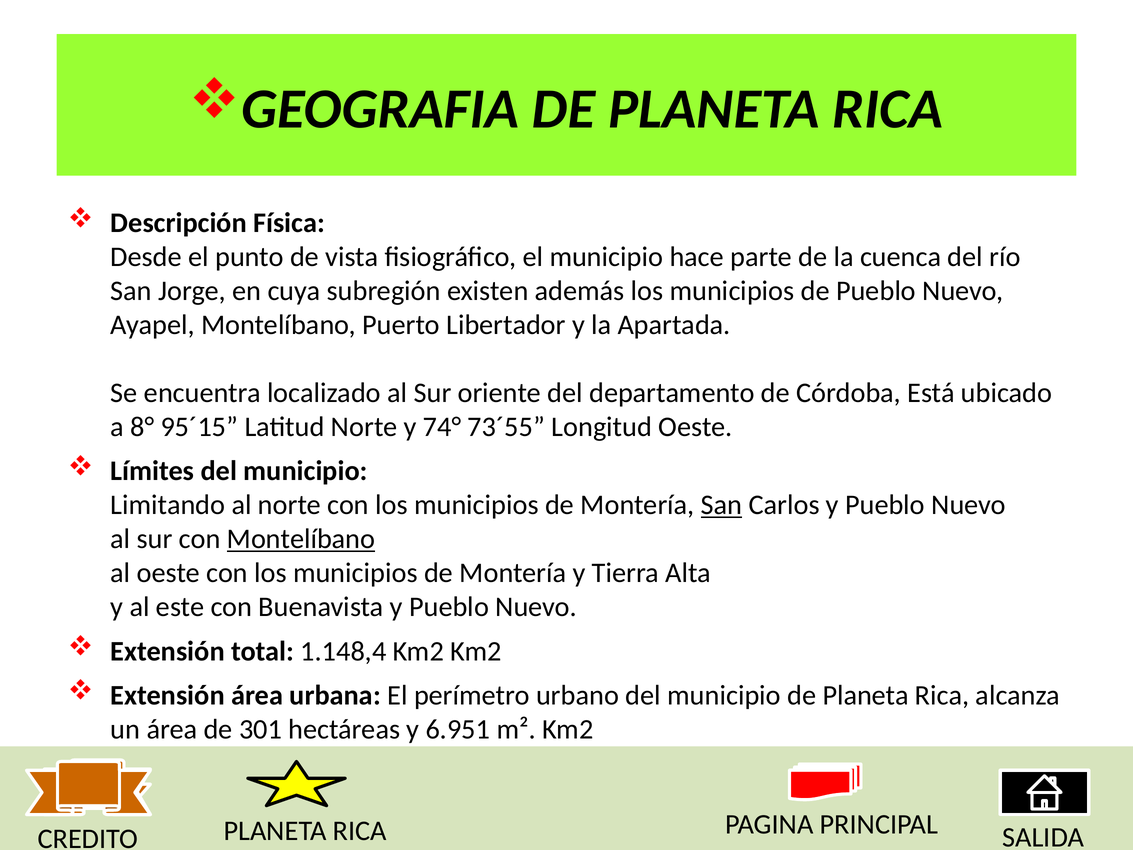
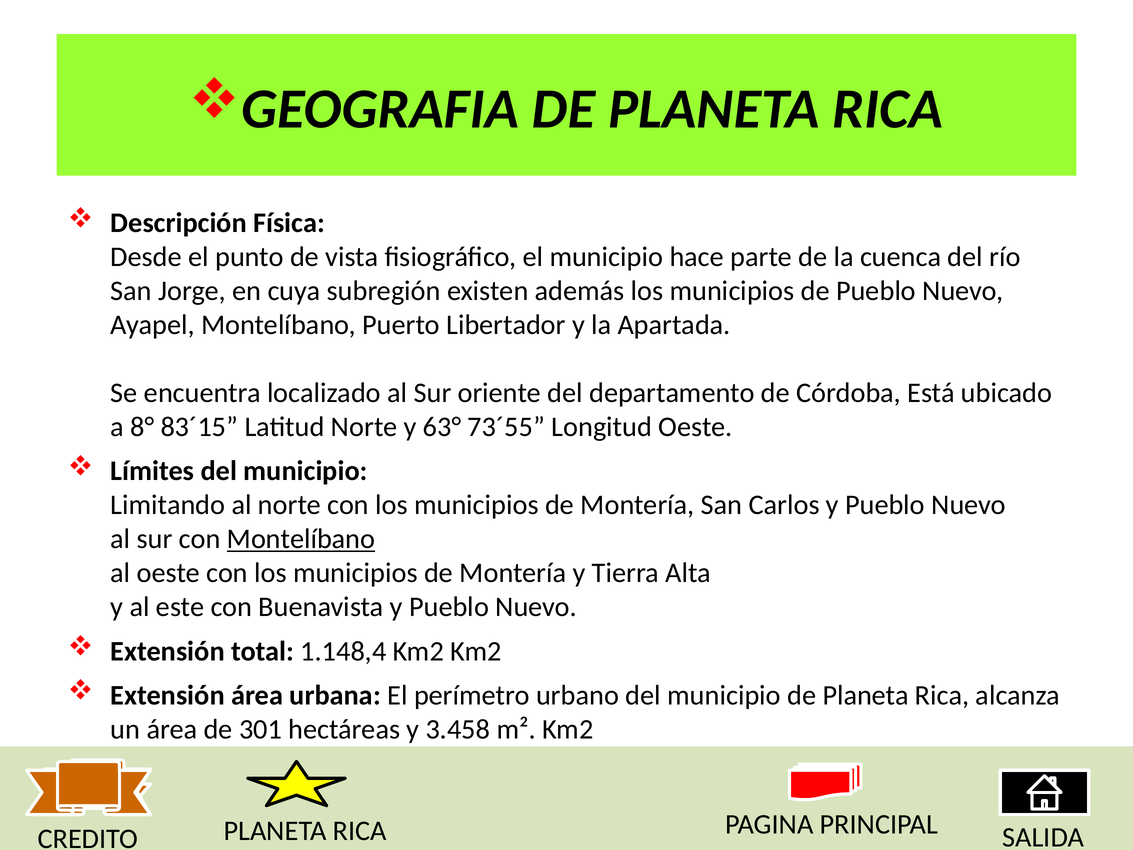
95´15: 95´15 -> 83´15
74°: 74° -> 63°
San at (722, 505) underline: present -> none
6.951: 6.951 -> 3.458
